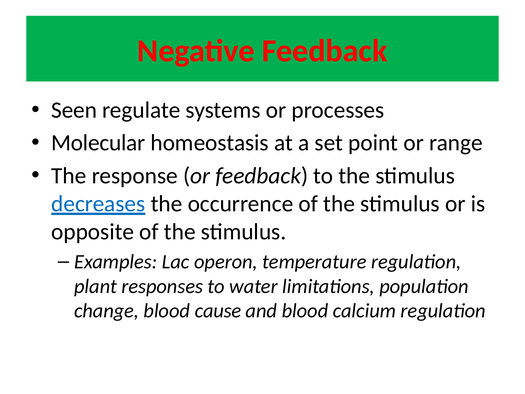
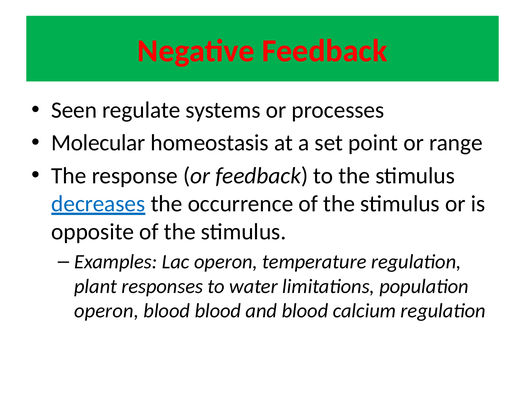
change at (107, 311): change -> operon
blood cause: cause -> blood
